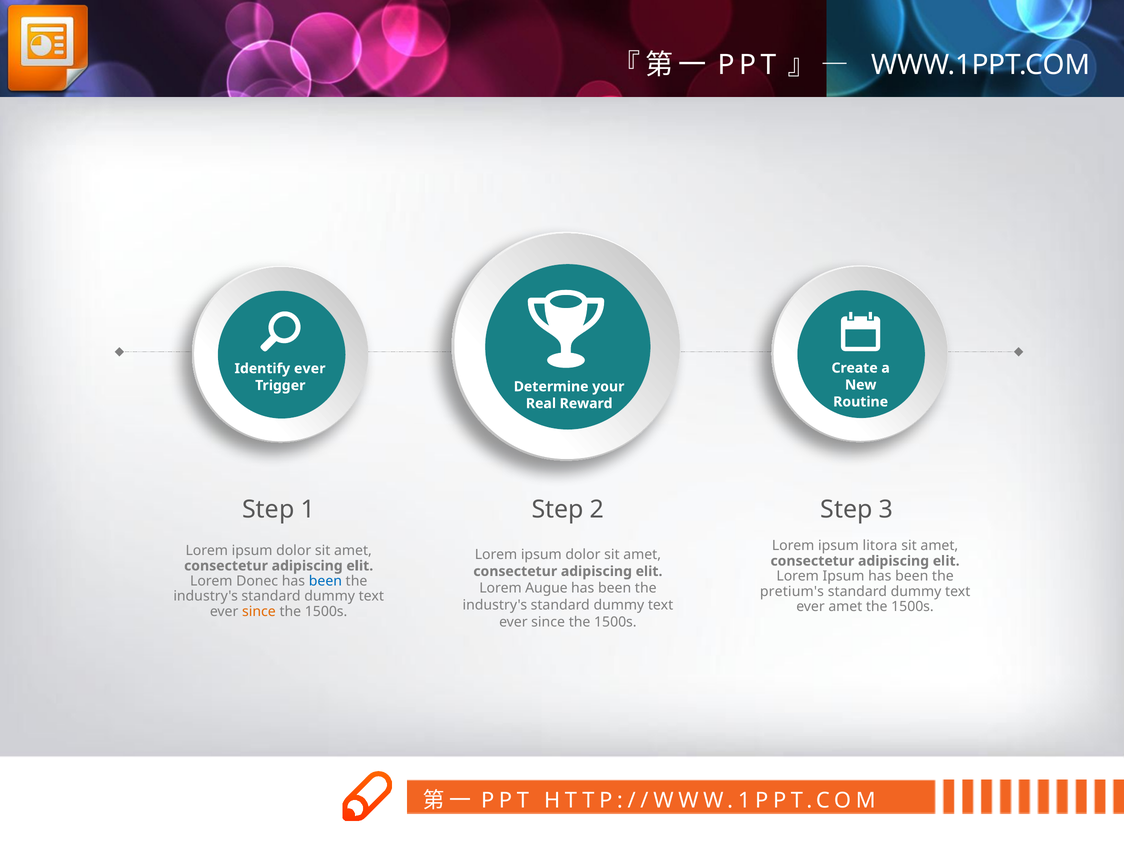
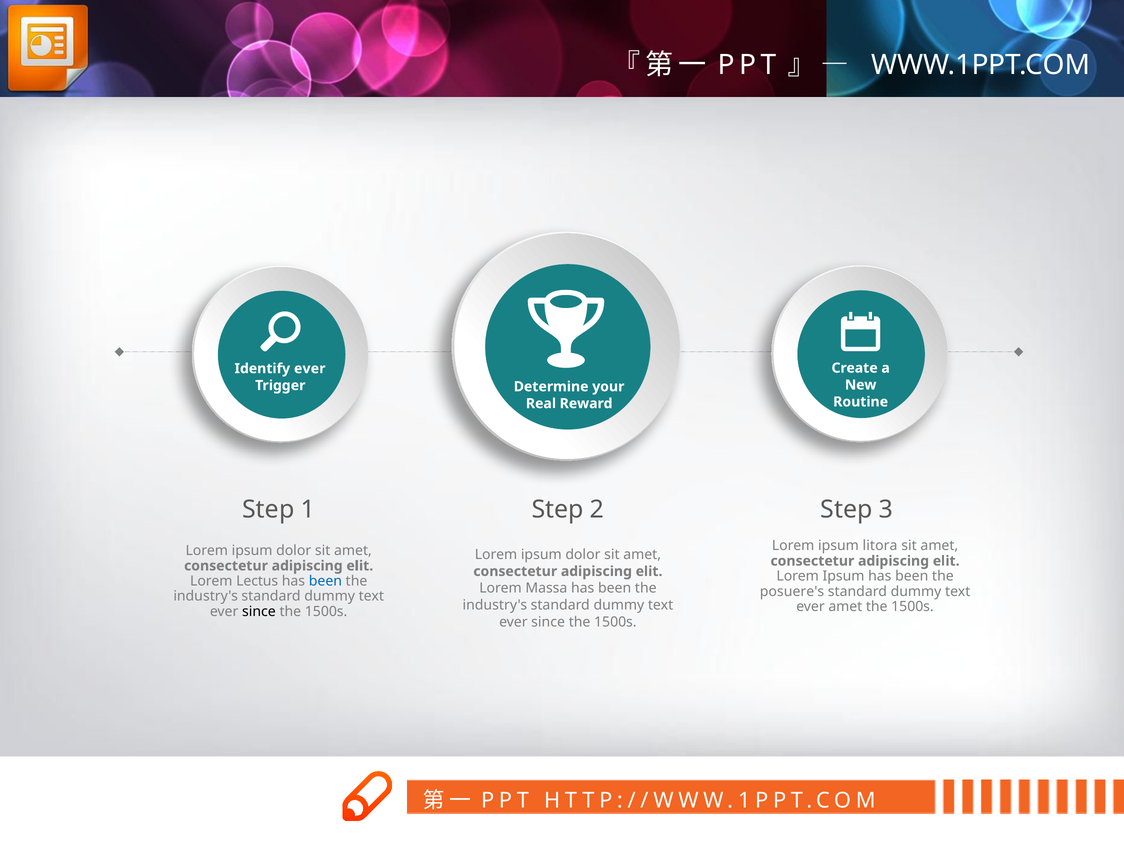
Donec: Donec -> Lectus
Augue: Augue -> Massa
pretium's: pretium's -> posuere's
since at (259, 611) colour: orange -> black
